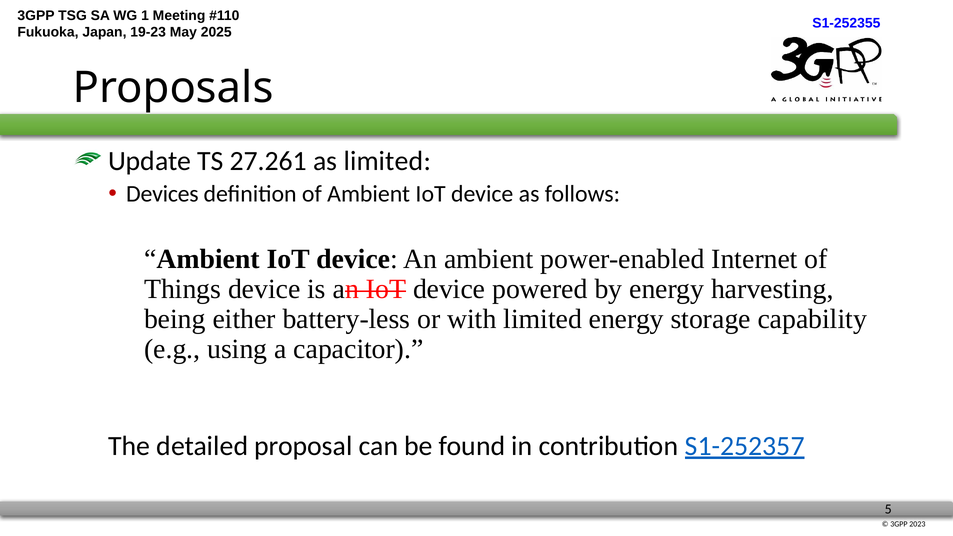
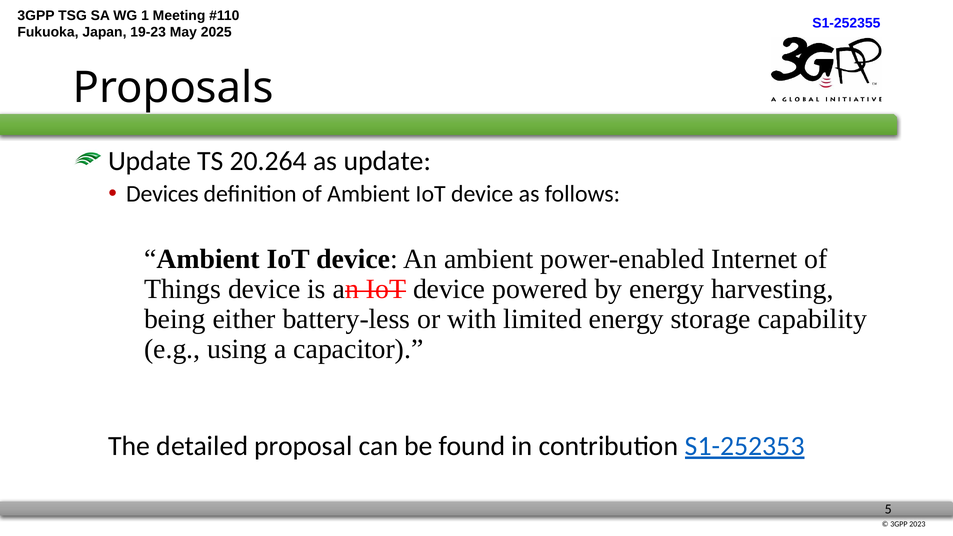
27.261: 27.261 -> 20.264
as limited: limited -> update
S1-252357: S1-252357 -> S1-252353
